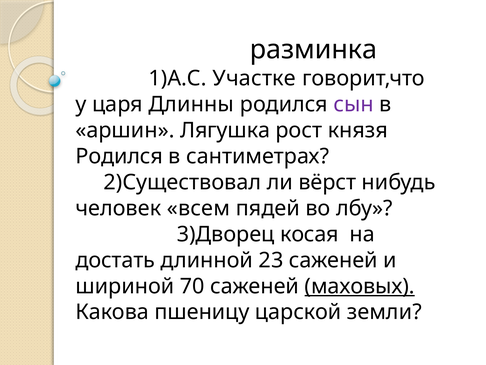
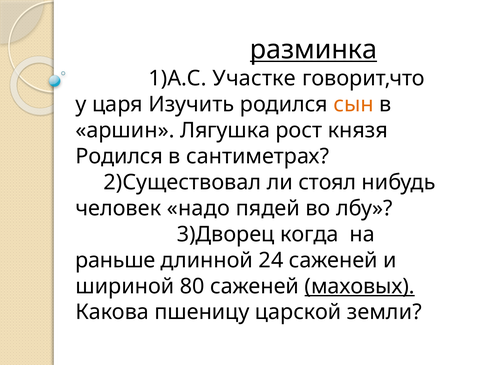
разминка underline: none -> present
Длинны: Длинны -> Изучить
сын colour: purple -> orange
вёрст: вёрст -> стоял
всем: всем -> надо
косая: косая -> когда
достать: достать -> раньше
23: 23 -> 24
70: 70 -> 80
